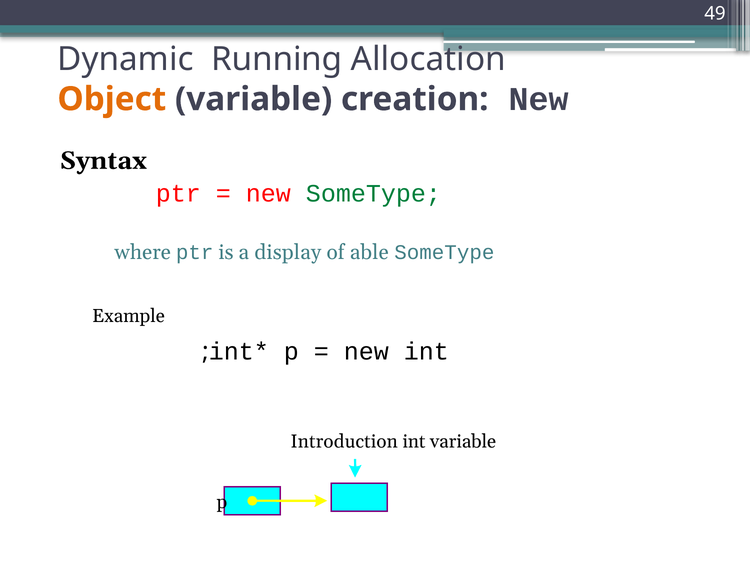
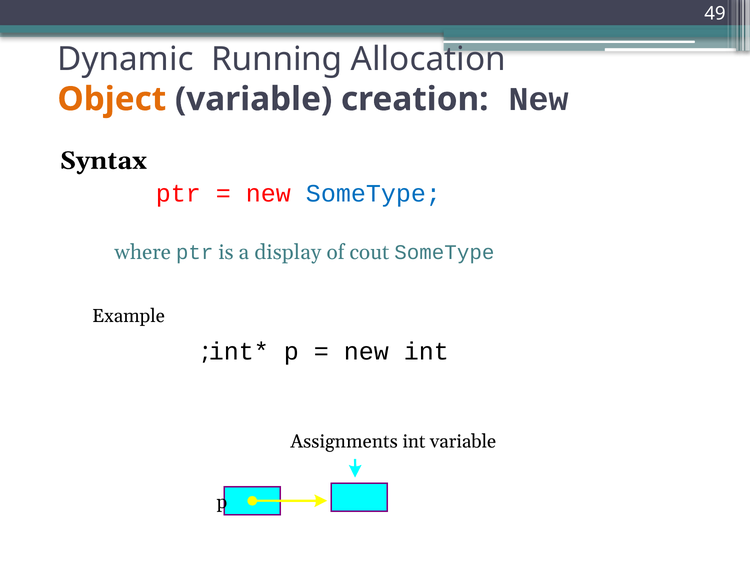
SomeType at (373, 194) colour: green -> blue
able: able -> cout
Introduction: Introduction -> Assignments
